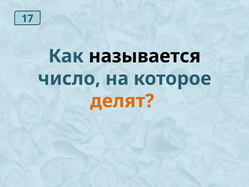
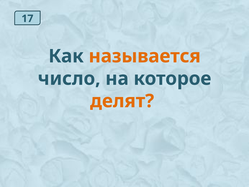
называется colour: black -> orange
